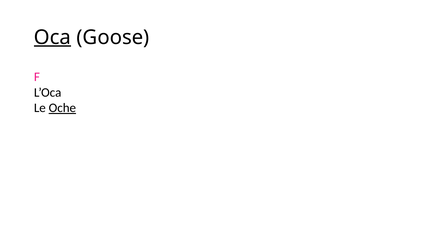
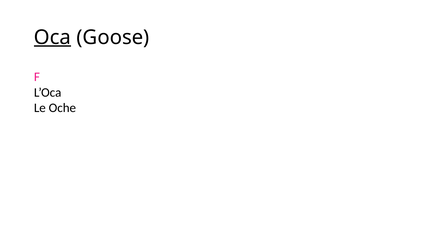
Oche underline: present -> none
